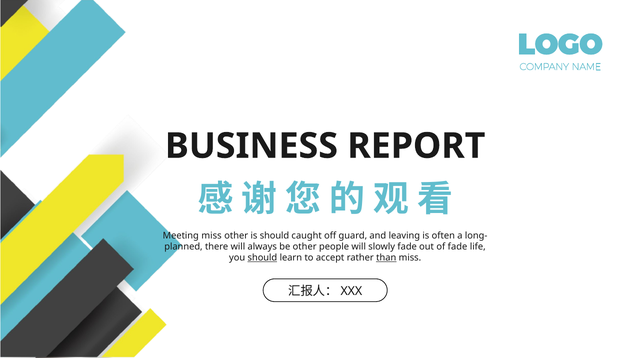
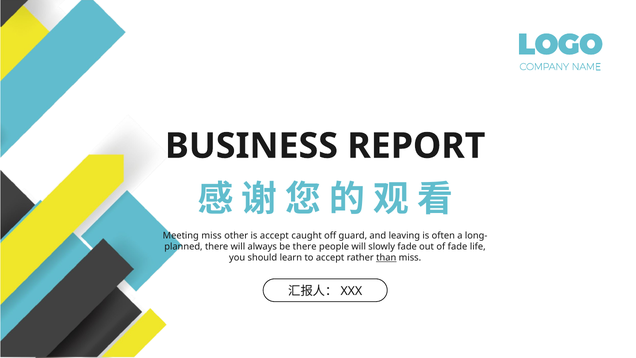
is should: should -> accept
be other: other -> there
should at (262, 258) underline: present -> none
